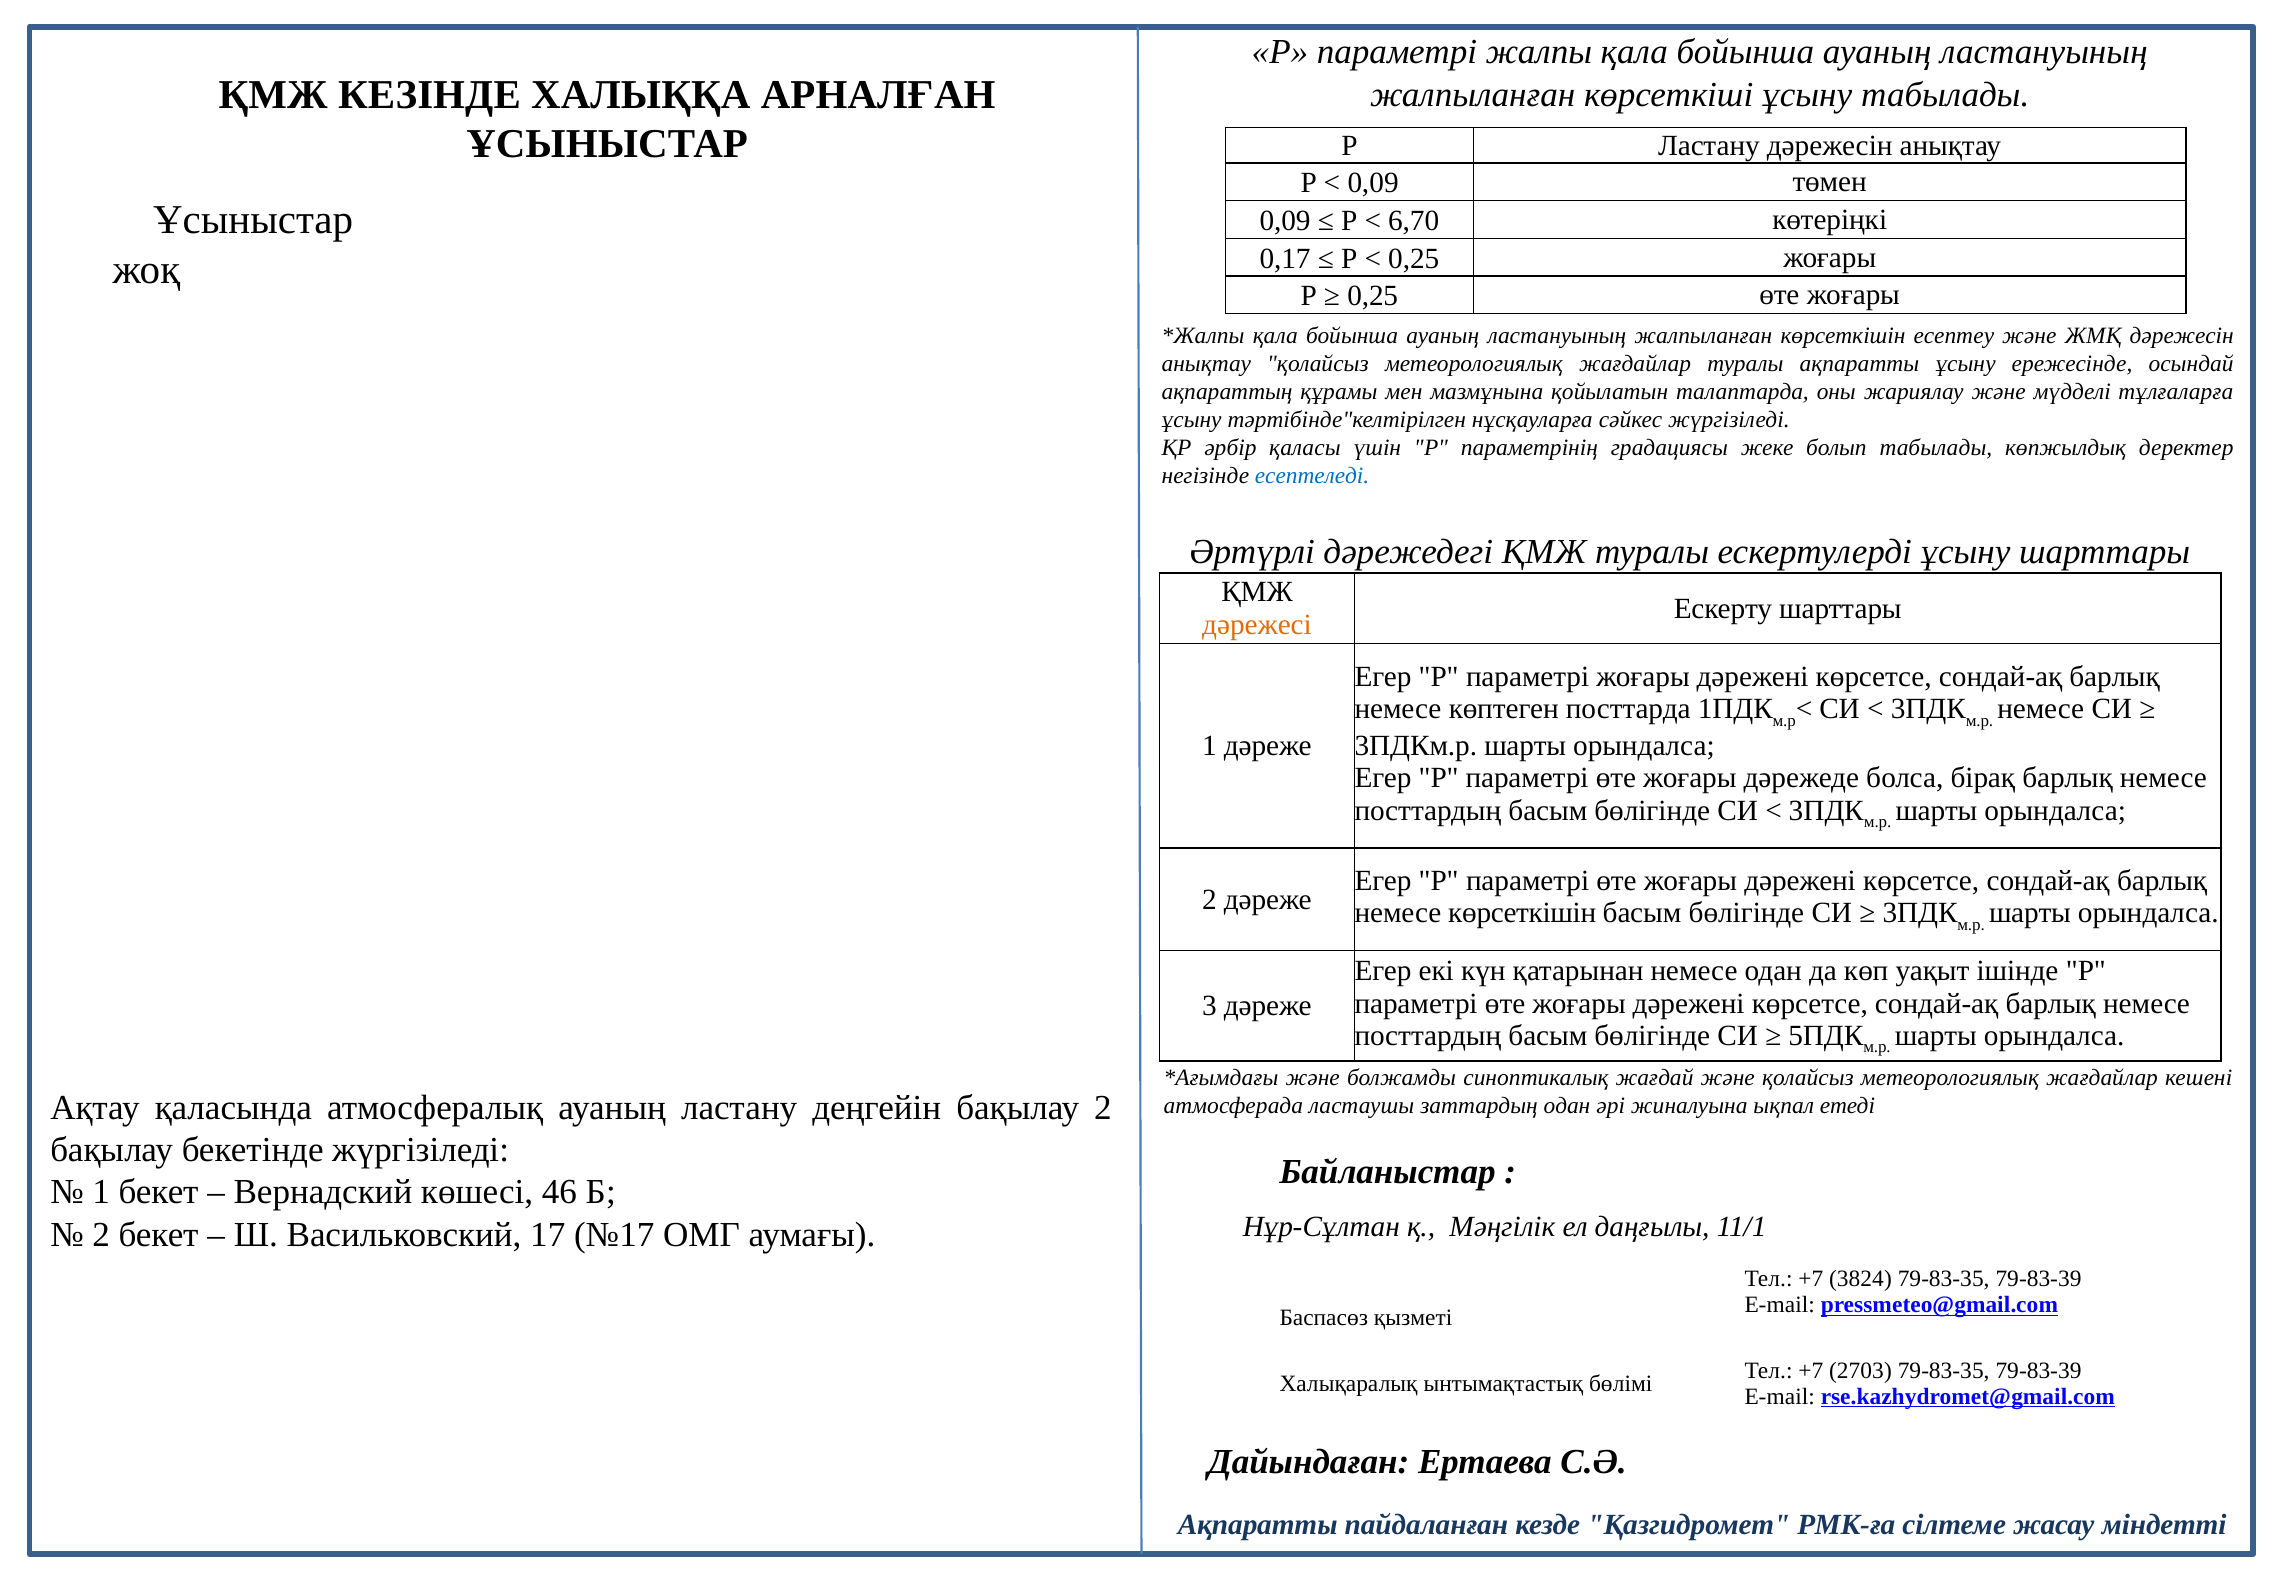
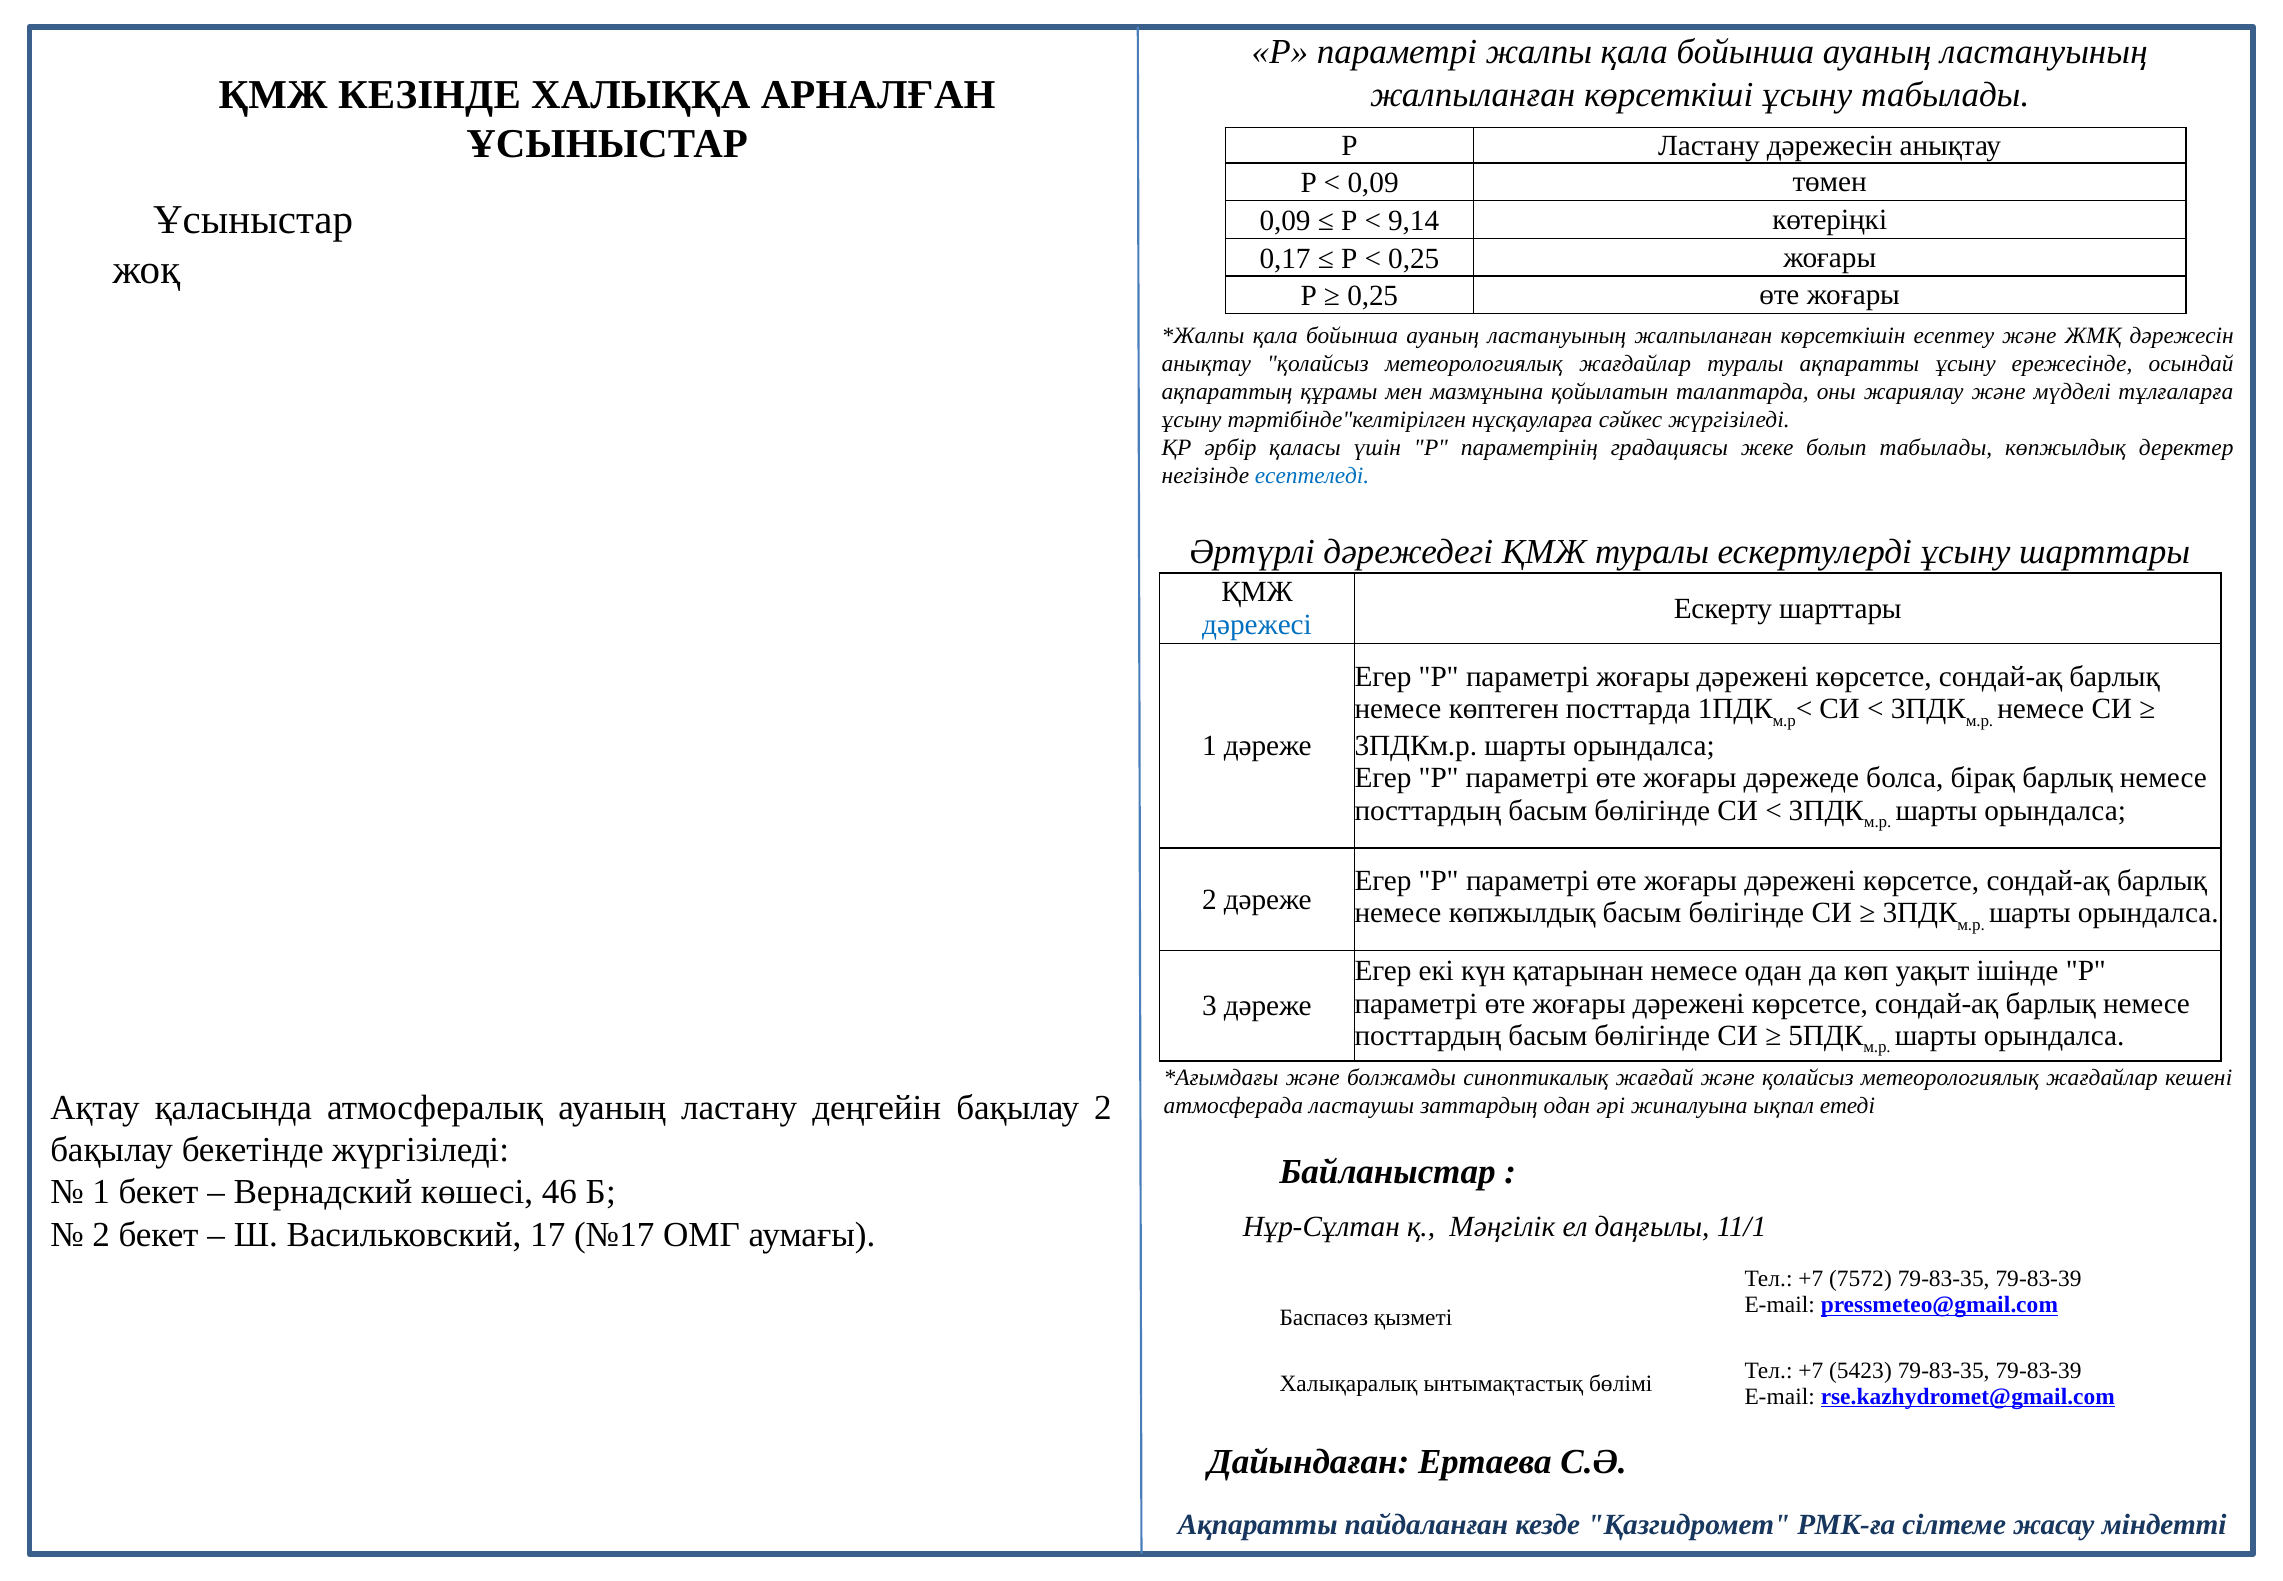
6,70: 6,70 -> 9,14
дәрежесі colour: orange -> blue
немесе көрсеткішін: көрсеткішін -> көпжылдық
3824: 3824 -> 7572
2703: 2703 -> 5423
